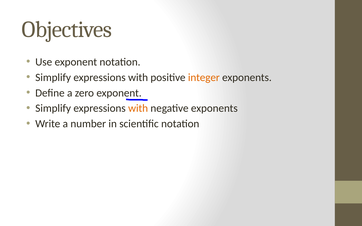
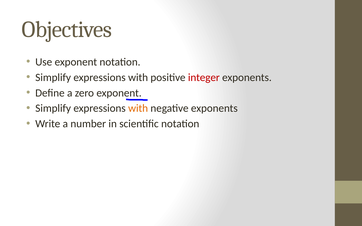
integer colour: orange -> red
